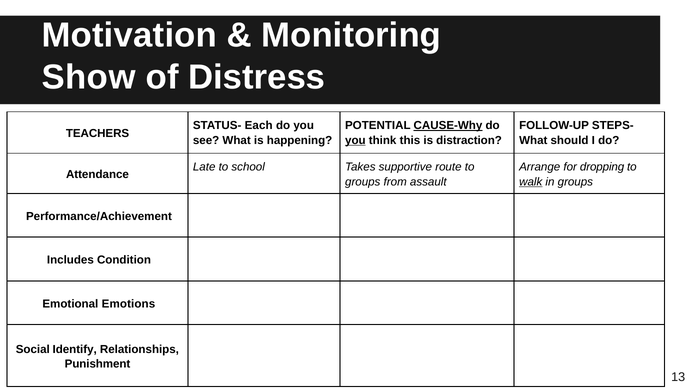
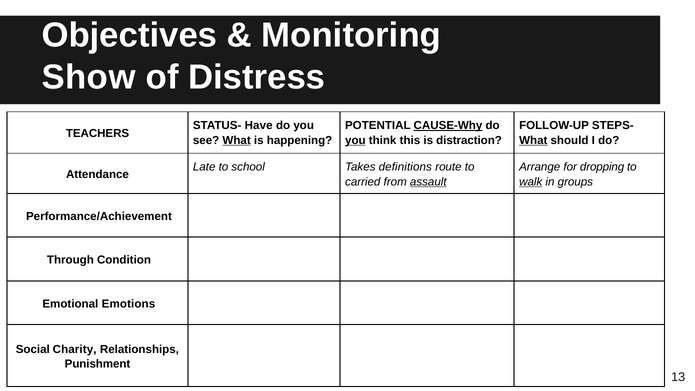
Motivation: Motivation -> Objectives
Each: Each -> Have
What at (237, 140) underline: none -> present
What at (533, 140) underline: none -> present
supportive: supportive -> definitions
groups at (363, 182): groups -> carried
assault underline: none -> present
Includes: Includes -> Through
Identify: Identify -> Charity
